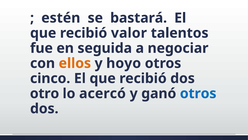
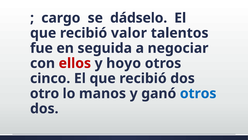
estén: estén -> cargo
bastará: bastará -> dádselo
ellos colour: orange -> red
acercó: acercó -> manos
